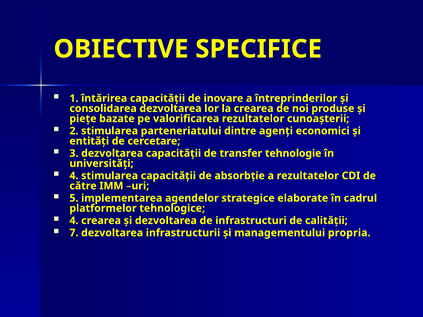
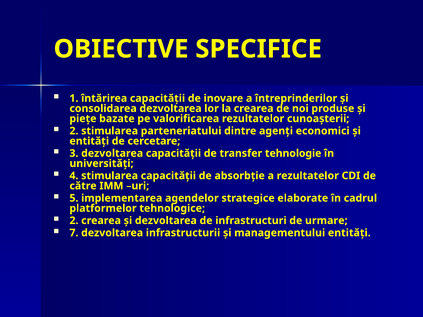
4 at (74, 221): 4 -> 2
calităţii: calităţii -> urmare
managementului propria: propria -> entităţi
